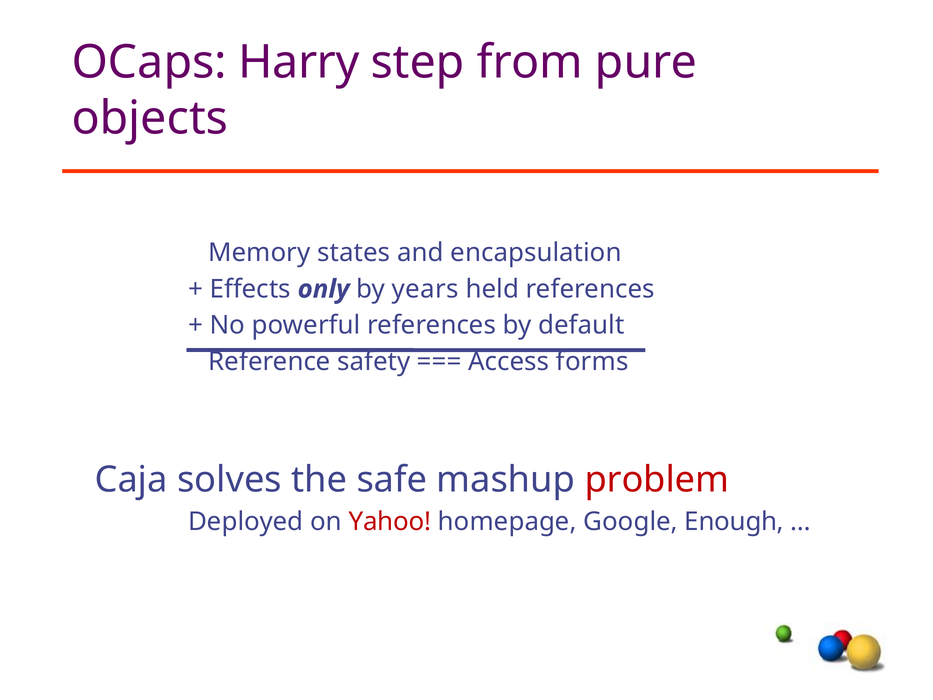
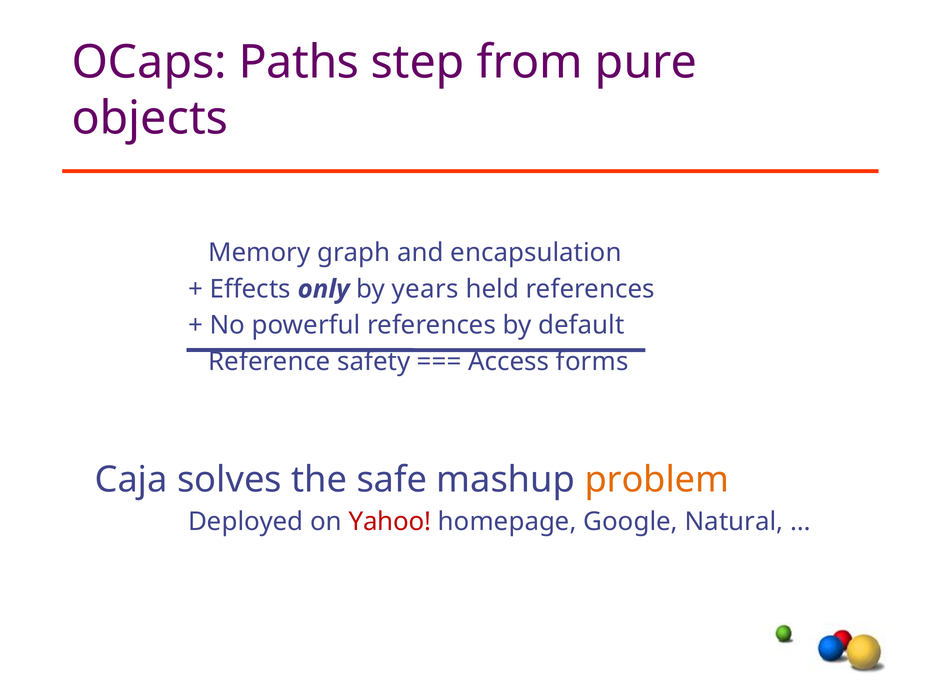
Harry: Harry -> Paths
states: states -> graph
problem colour: red -> orange
Enough: Enough -> Natural
